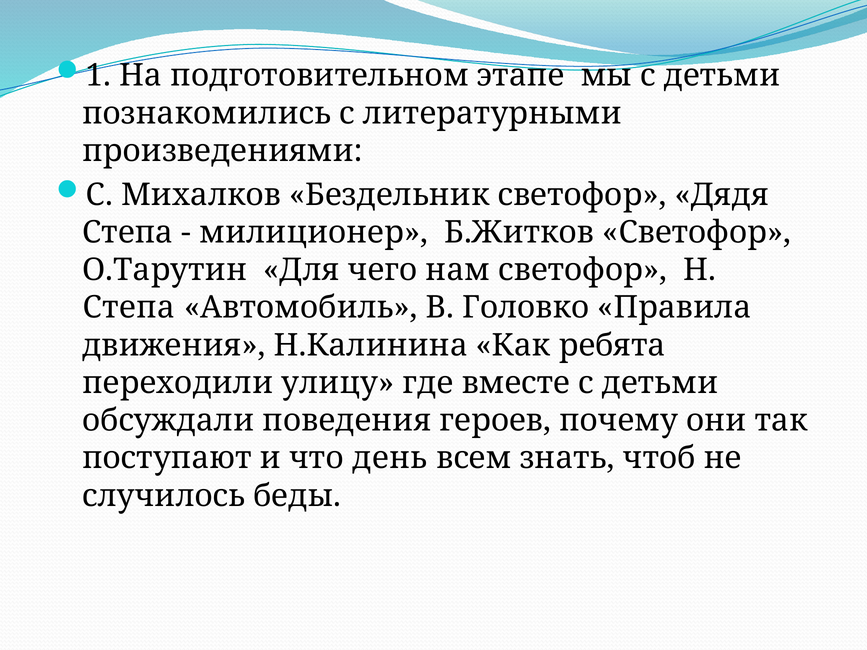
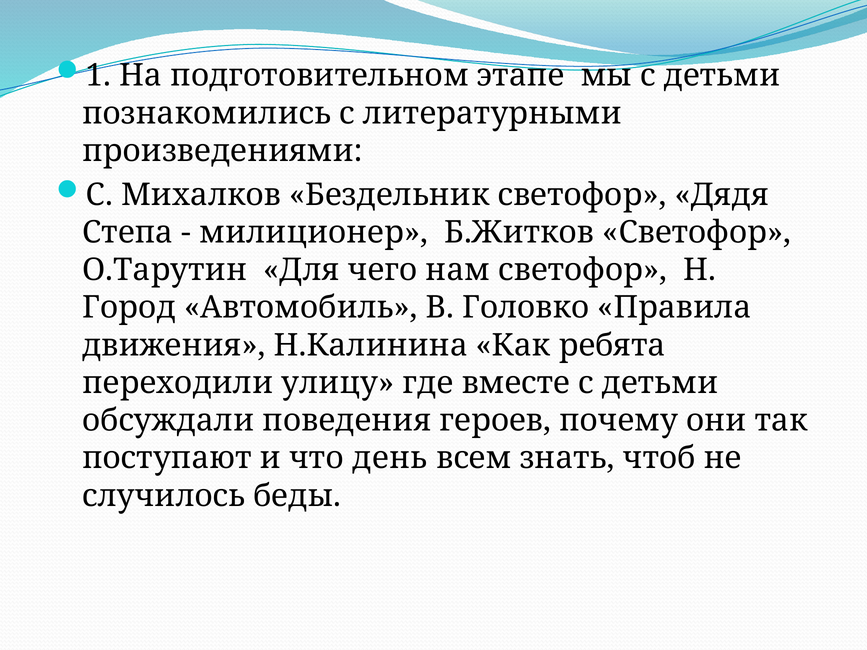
Степа at (129, 308): Степа -> Город
